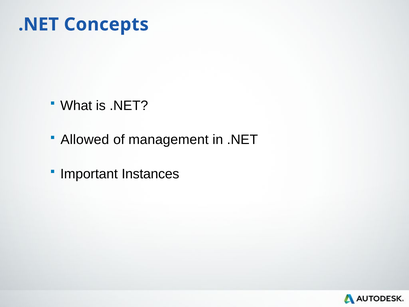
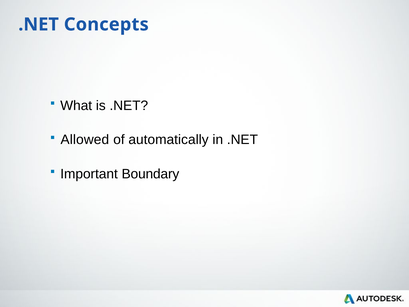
management: management -> automatically
Instances: Instances -> Boundary
